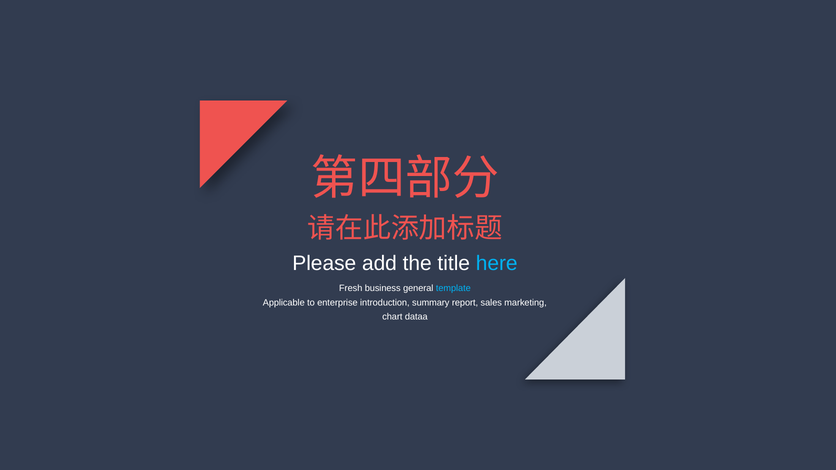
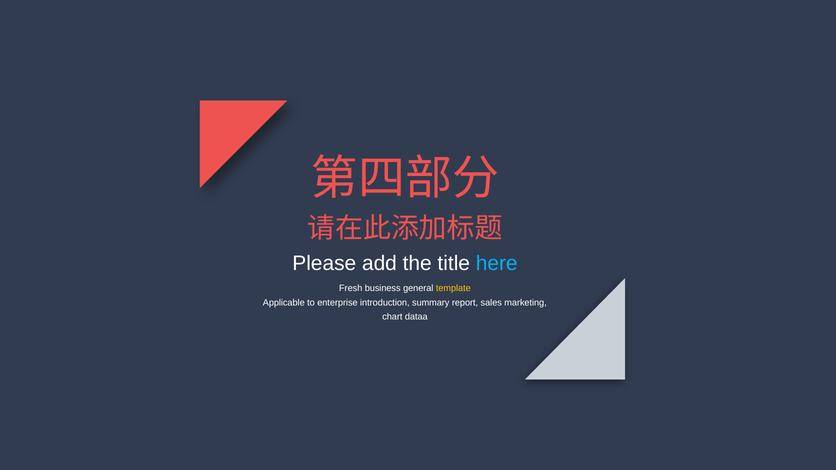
template colour: light blue -> yellow
